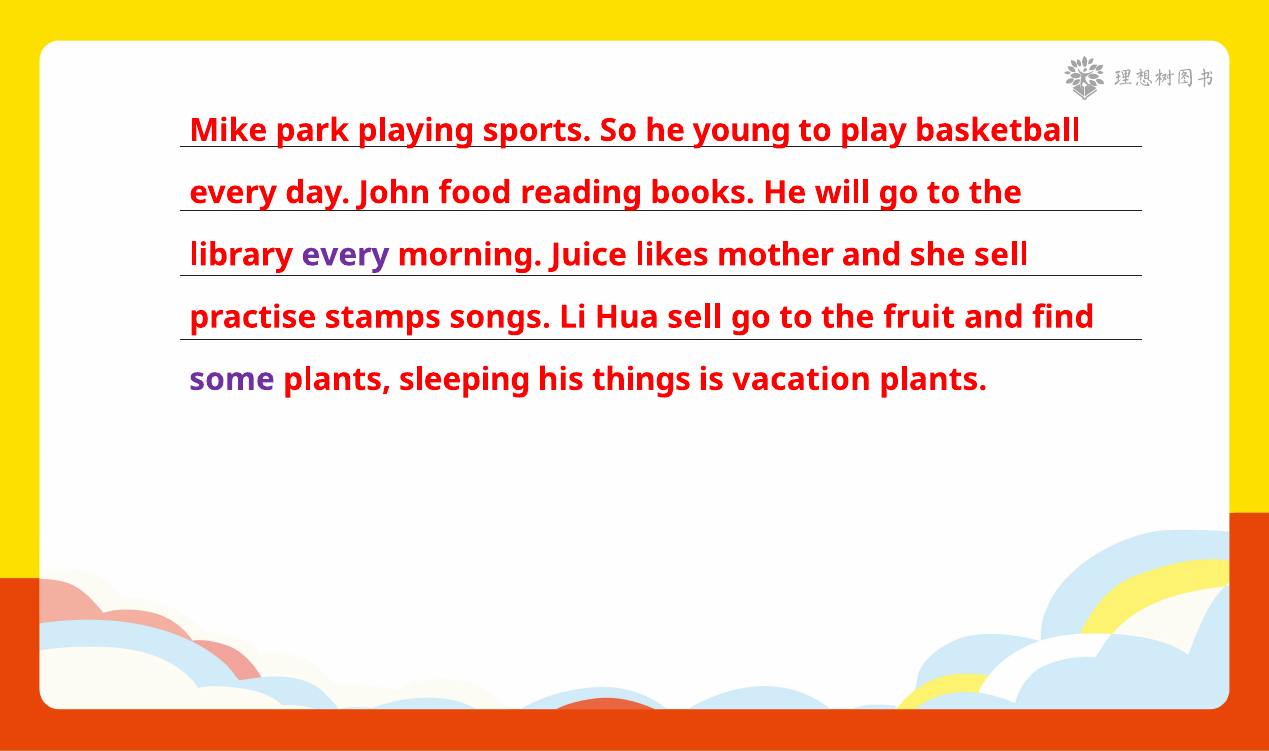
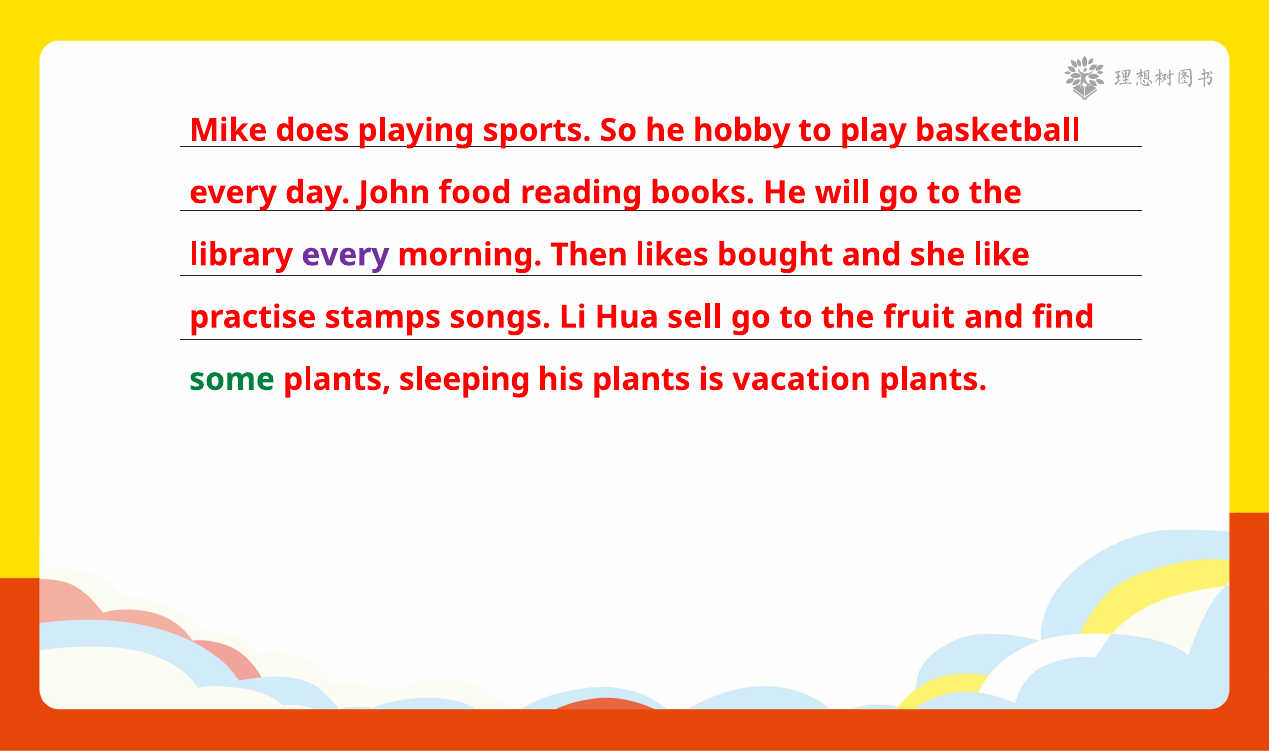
park: park -> does
young: young -> hobby
Juice: Juice -> Then
mother: mother -> bought
she sell: sell -> like
some colour: purple -> green
his things: things -> plants
